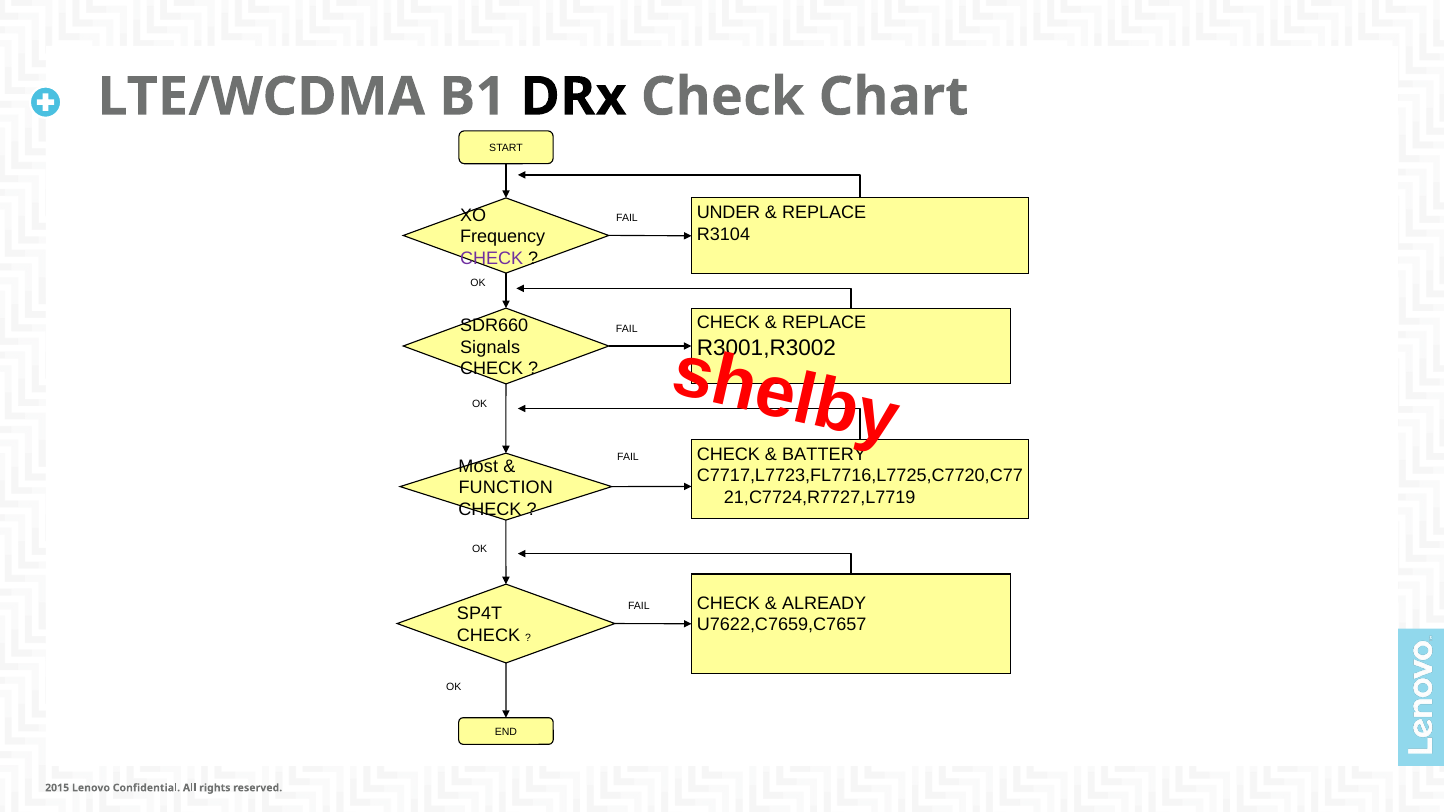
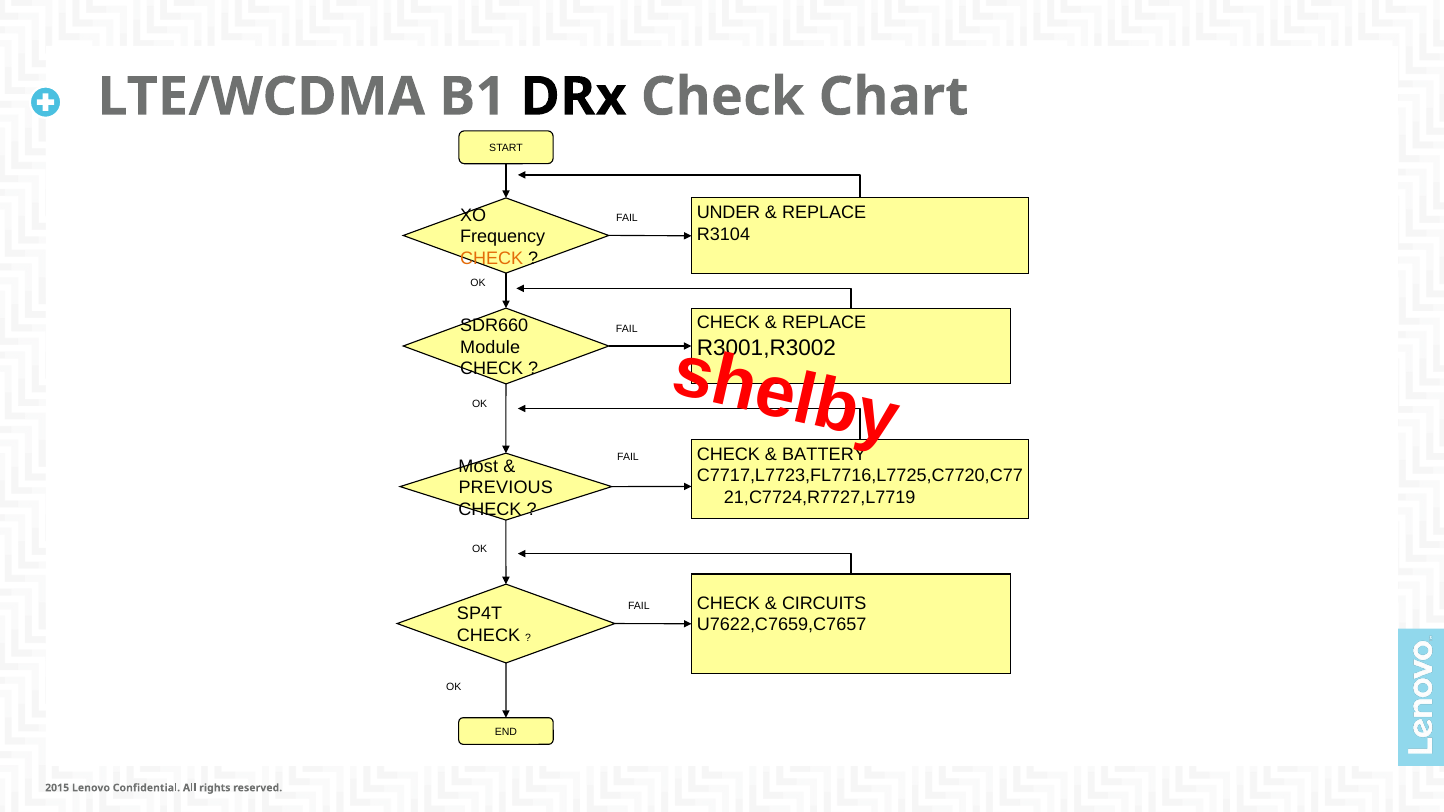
CHECK at (492, 258) colour: purple -> orange
Signals: Signals -> Module
FUNCTION: FUNCTION -> PREVIOUS
ALREADY: ALREADY -> CIRCUITS
